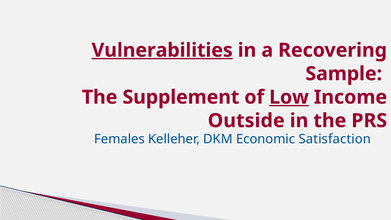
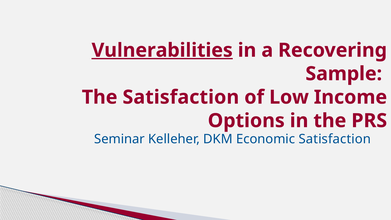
The Supplement: Supplement -> Satisfaction
Low underline: present -> none
Outside: Outside -> Options
Females: Females -> Seminar
